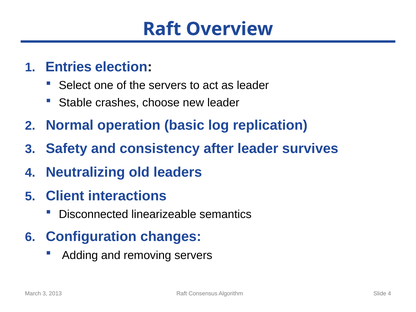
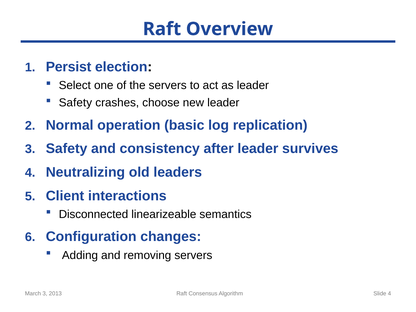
Entries: Entries -> Persist
Stable at (75, 103): Stable -> Safety
